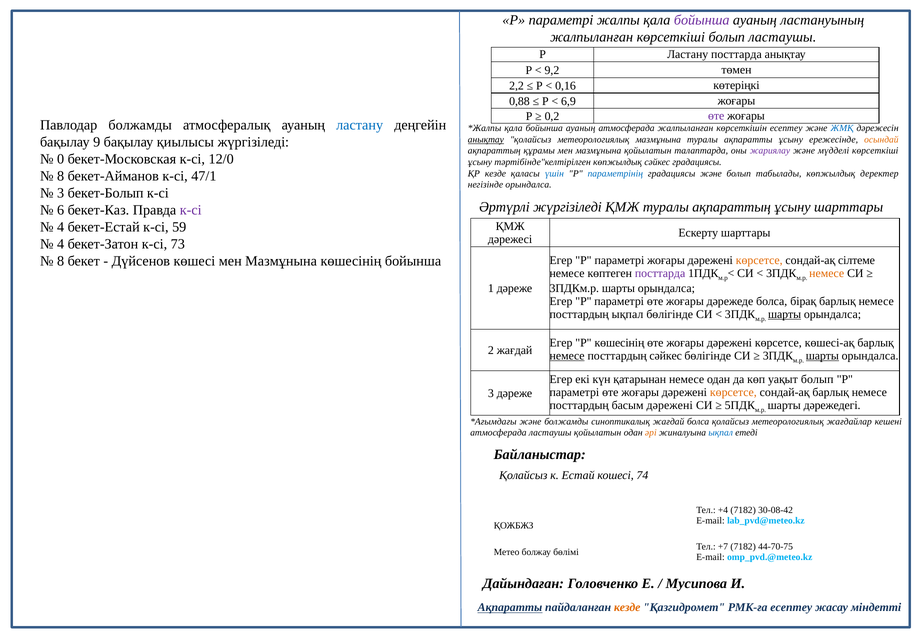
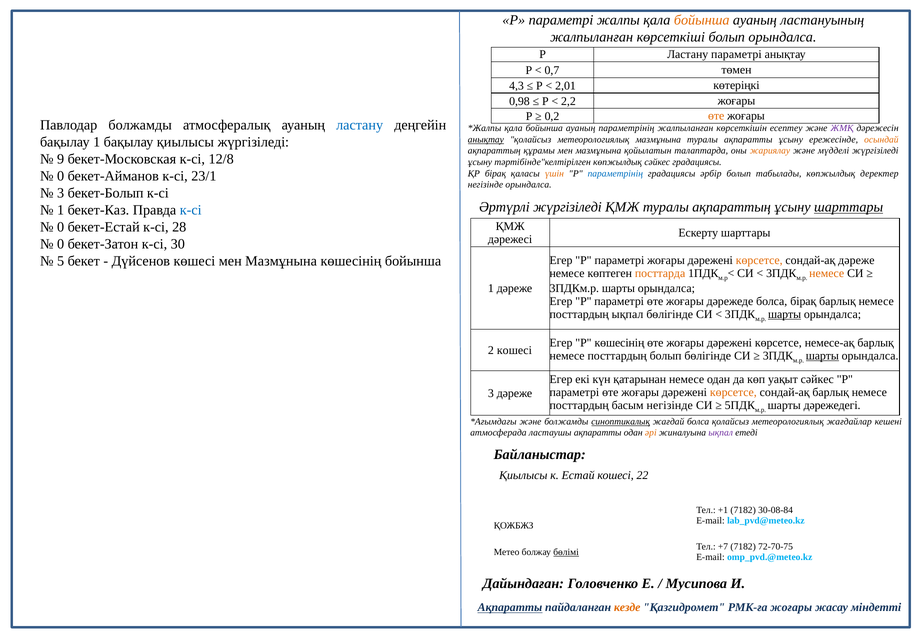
бойынша at (702, 20) colour: purple -> orange
болып ластаушы: ластаушы -> орындалса
Ластану посттарда: посттарда -> параметрі
9,2: 9,2 -> 0,7
2,2: 2,2 -> 4,3
0,16: 0,16 -> 2,01
0,88: 0,88 -> 0,98
6,9: 6,9 -> 2,2
өте at (716, 116) colour: purple -> orange
ауаның атмосферада: атмосферада -> параметрінің
ЖМҚ colour: blue -> purple
бақылау 9: 9 -> 1
жариялау colour: purple -> orange
мүдделі көрсеткіші: көрсеткіші -> жүргізіледі
0: 0 -> 9
12/0: 12/0 -> 12/8
ҚР кезде: кезде -> бірақ
үшін colour: blue -> orange
градациясы және: және -> әрбір
8 at (61, 176): 8 -> 0
47/1: 47/1 -> 23/1
шарттары at (849, 207) underline: none -> present
6 at (61, 210): 6 -> 1
к-сі at (191, 210) colour: purple -> blue
4 at (61, 227): 4 -> 0
59: 59 -> 28
4 at (61, 244): 4 -> 0
73: 73 -> 30
8 at (61, 261): 8 -> 5
сондай-ақ сілтеме: сілтеме -> дәреже
посттарда at (660, 273) colour: purple -> orange
көшесі-ақ: көшесі-ақ -> немесе-ақ
2 жағдай: жағдай -> кошесi
немесе at (567, 356) underline: present -> none
посттардың сәйкес: сәйкес -> болып
уақыт болып: болып -> сәйкес
басым дәрежені: дәрежені -> негізінде
синоптикалық underline: none -> present
ластаушы қойылатын: қойылатын -> ақпаратты
ықпал at (721, 433) colour: blue -> purple
Қолайсыз at (523, 476): Қолайсыз -> Қиылысы
74: 74 -> 22
+4: +4 -> +1
30-08-42: 30-08-42 -> 30-08-84
44-70-75: 44-70-75 -> 72-70-75
бөлімі underline: none -> present
РМК-ға есептеу: есептеу -> жоғары
